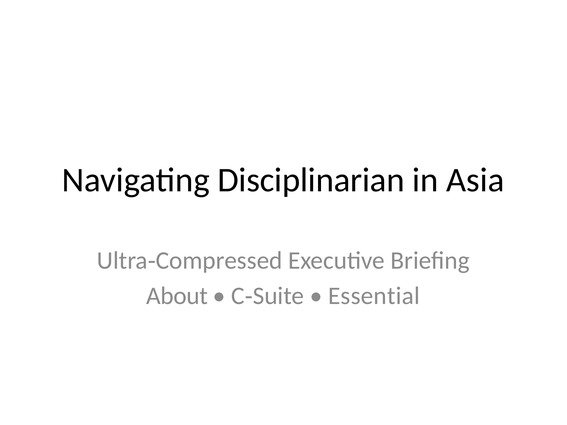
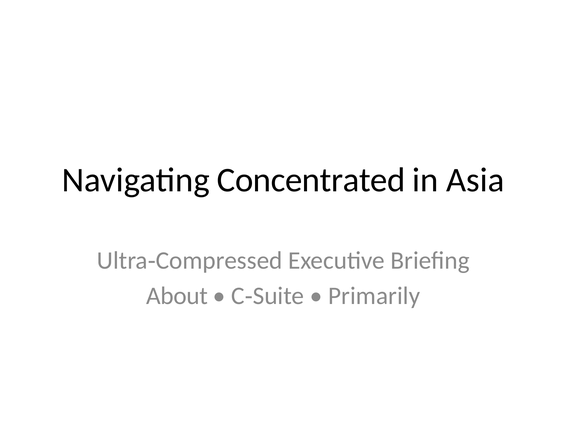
Disciplinarian: Disciplinarian -> Concentrated
Essential: Essential -> Primarily
